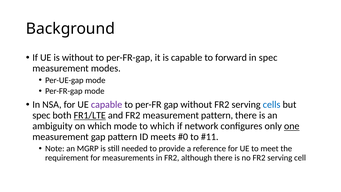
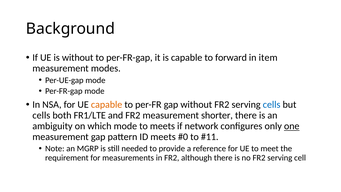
in spec: spec -> item
capable at (107, 105) colour: purple -> orange
spec at (41, 115): spec -> cells
FR1/LTE underline: present -> none
measurement pattern: pattern -> shorter
to which: which -> meets
